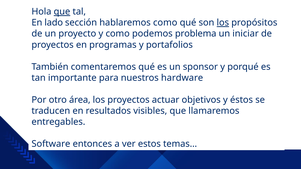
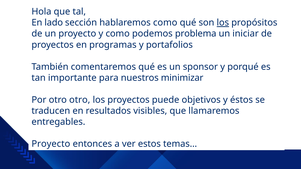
que at (62, 12) underline: present -> none
hardware: hardware -> minimizar
otro área: área -> otro
actuar: actuar -> puede
Software at (51, 144): Software -> Proyecto
